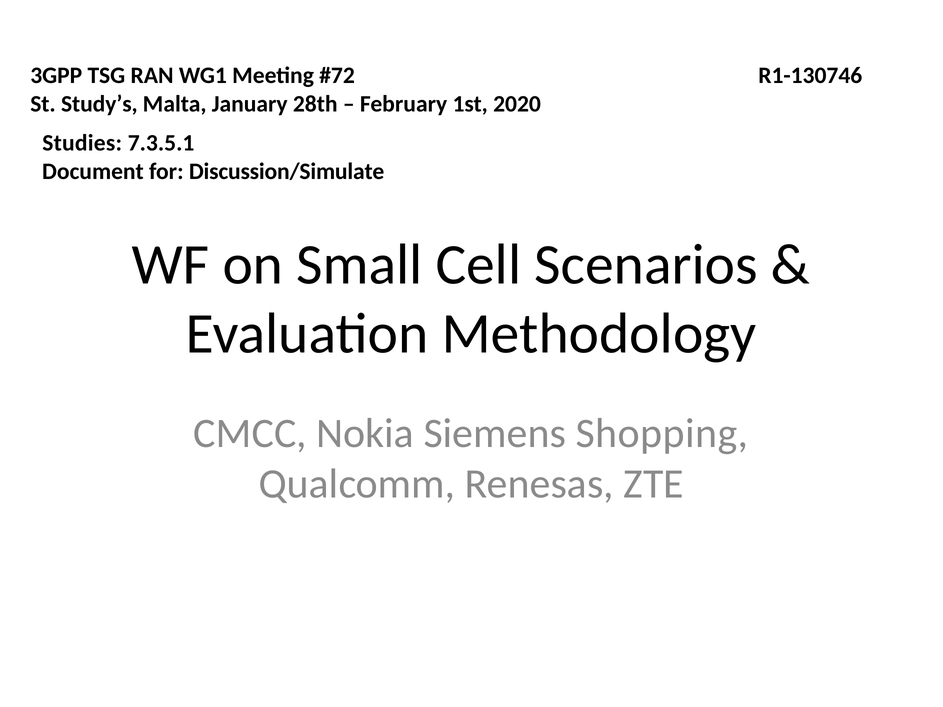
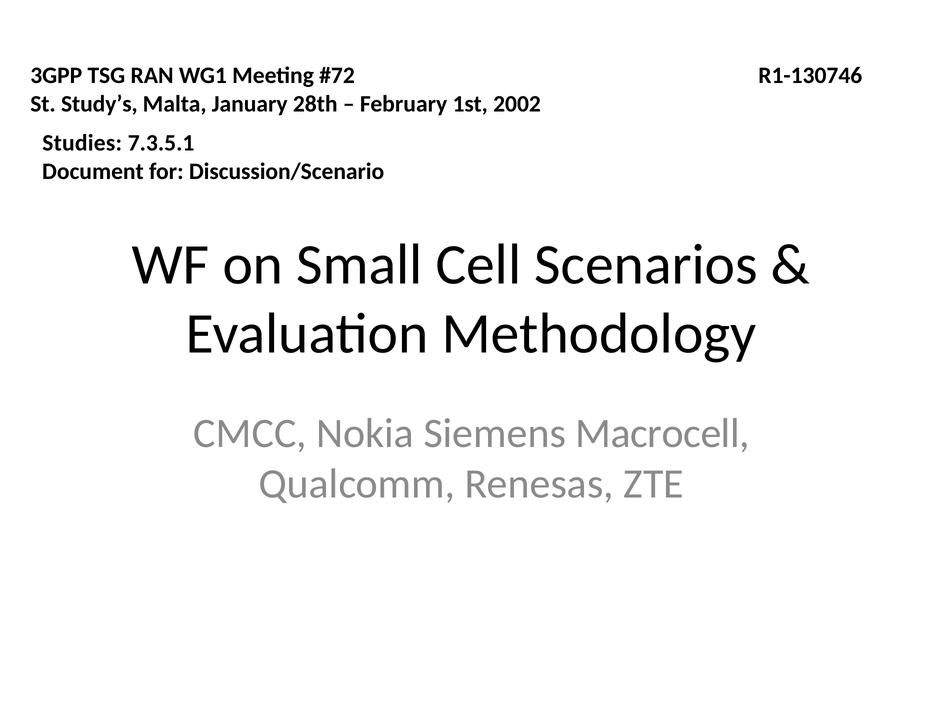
2020: 2020 -> 2002
Discussion/Simulate: Discussion/Simulate -> Discussion/Scenario
Shopping: Shopping -> Macrocell
